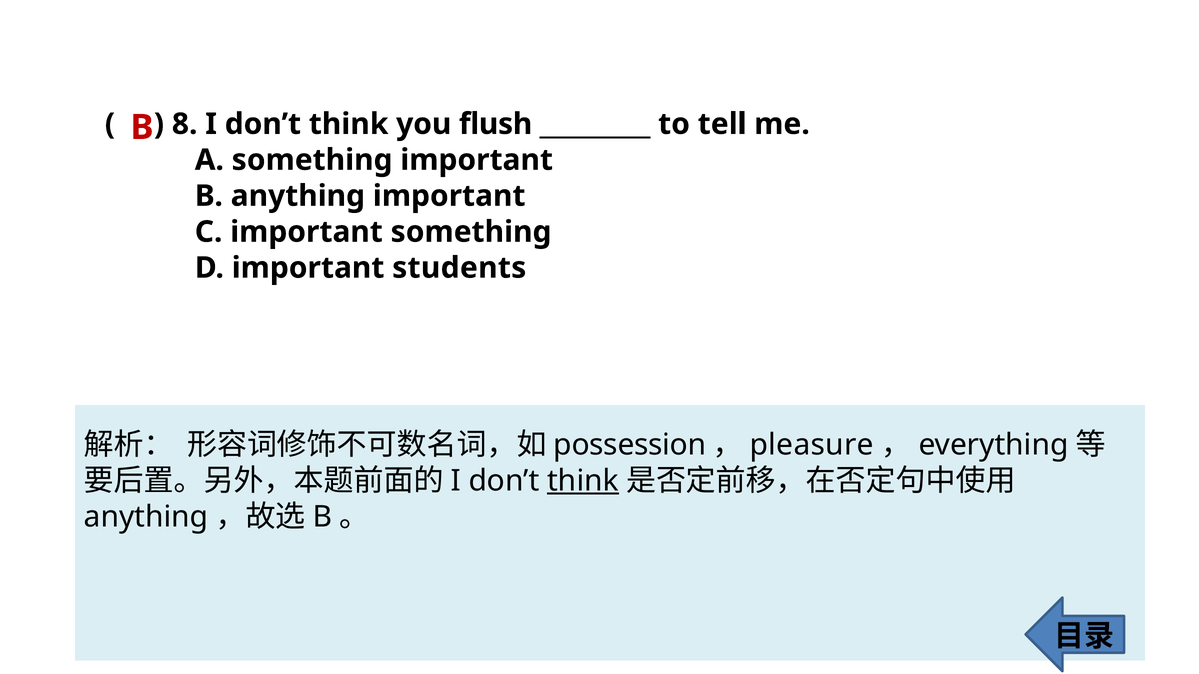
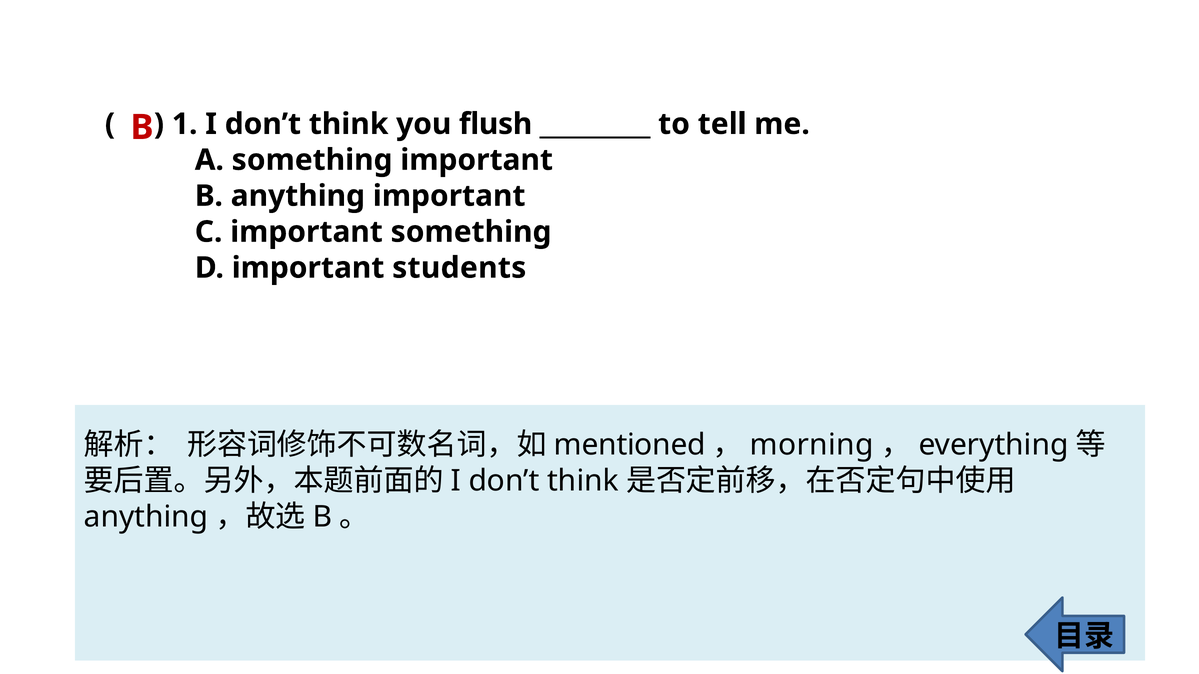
8: 8 -> 1
possession: possession -> mentioned
pleasure: pleasure -> morning
think at (583, 481) underline: present -> none
